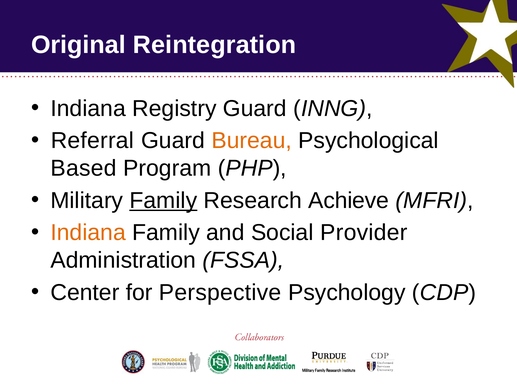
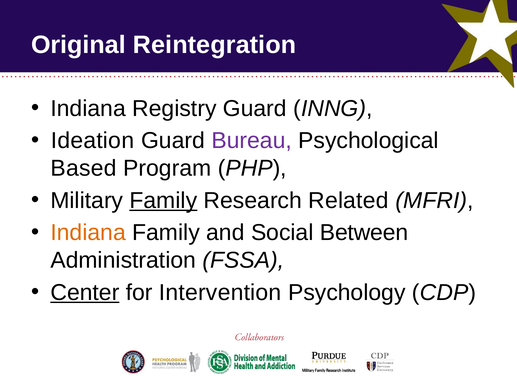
Referral: Referral -> Ideation
Bureau colour: orange -> purple
Achieve: Achieve -> Related
Provider: Provider -> Between
Center underline: none -> present
Perspective: Perspective -> Intervention
